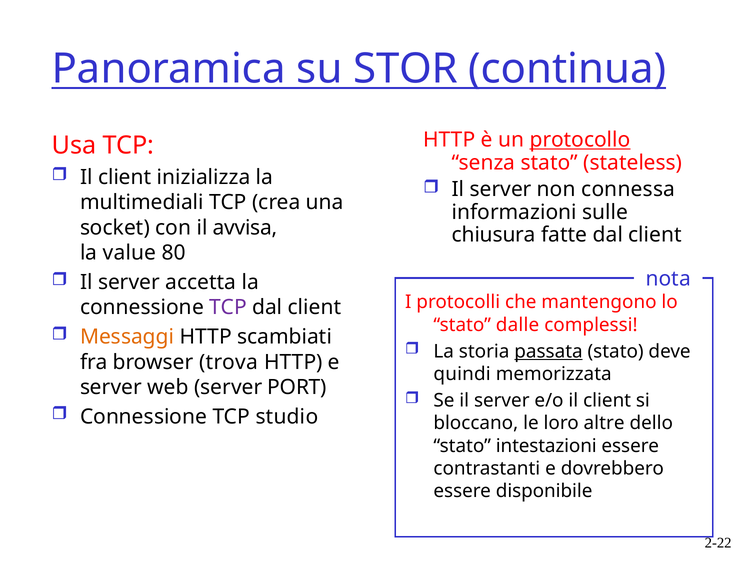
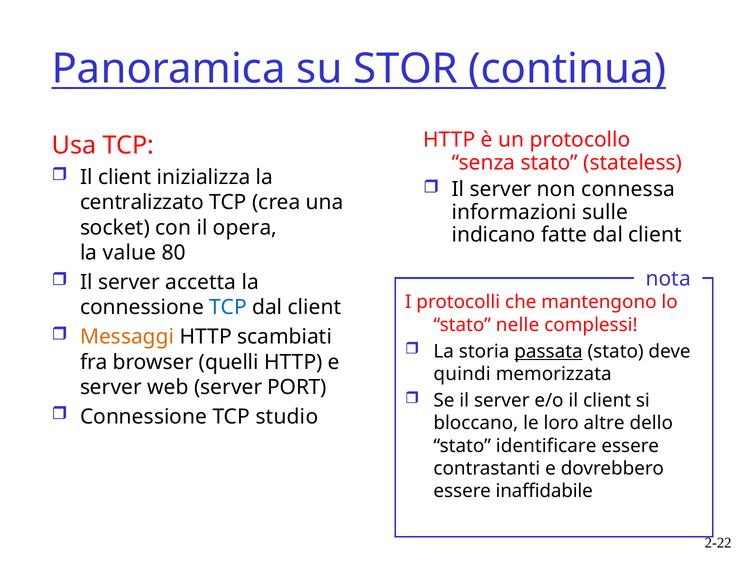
protocollo underline: present -> none
multimediali: multimediali -> centralizzato
avvisa: avvisa -> opera
chiusura: chiusura -> indicano
TCP at (228, 307) colour: purple -> blue
dalle: dalle -> nelle
trova: trova -> quelli
intestazioni: intestazioni -> identificare
disponibile: disponibile -> inaffidabile
